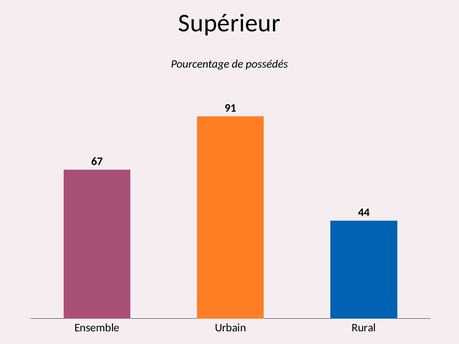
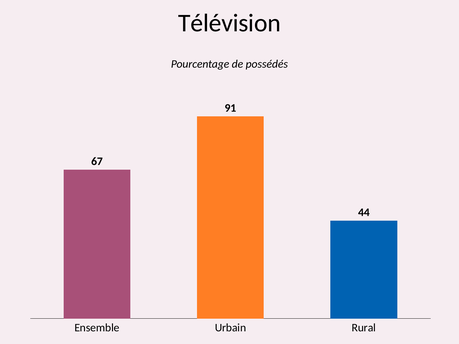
Supérieur: Supérieur -> Télévision
